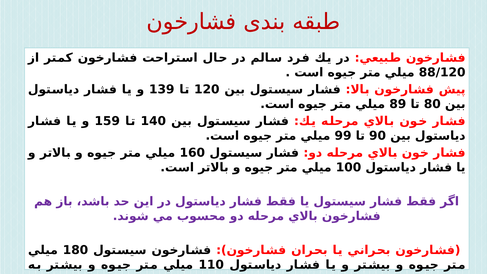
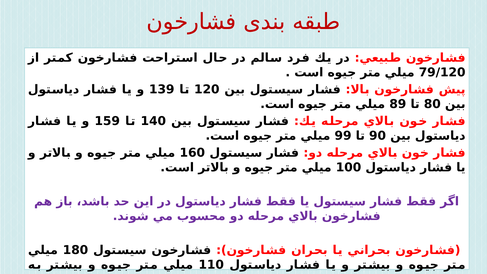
88/120: 88/120 -> 79/120
